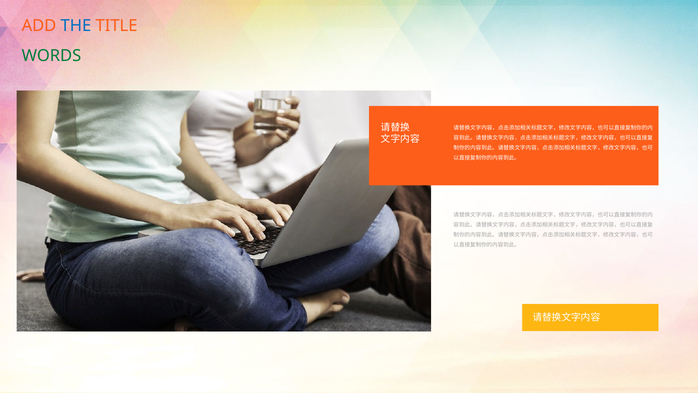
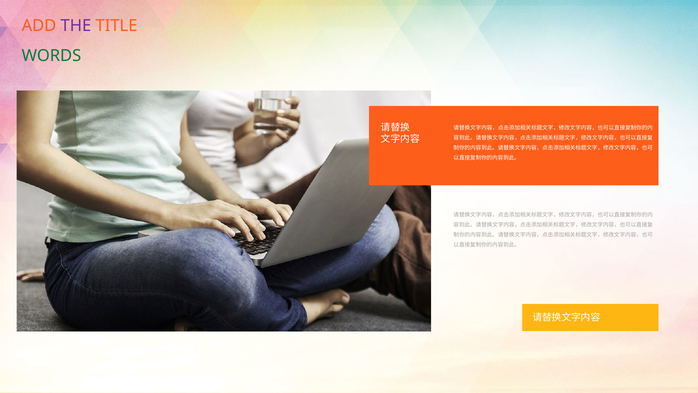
THE colour: blue -> purple
